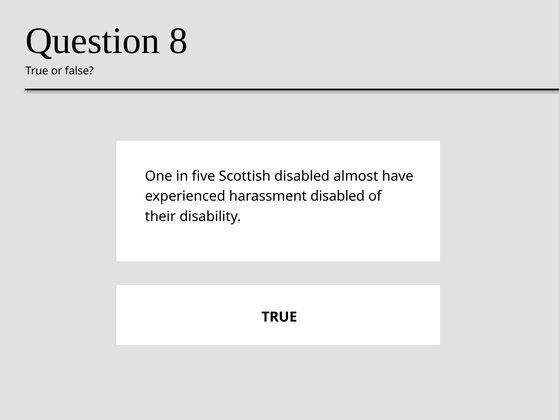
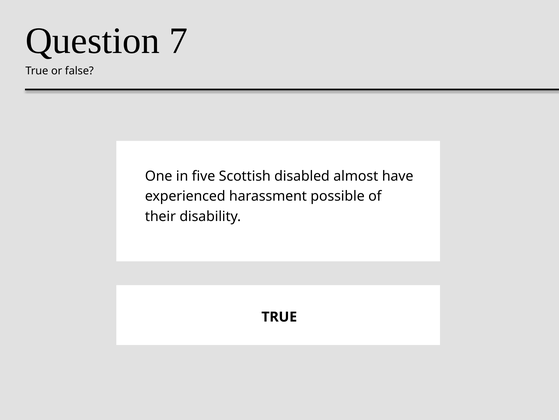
8: 8 -> 7
harassment disabled: disabled -> possible
